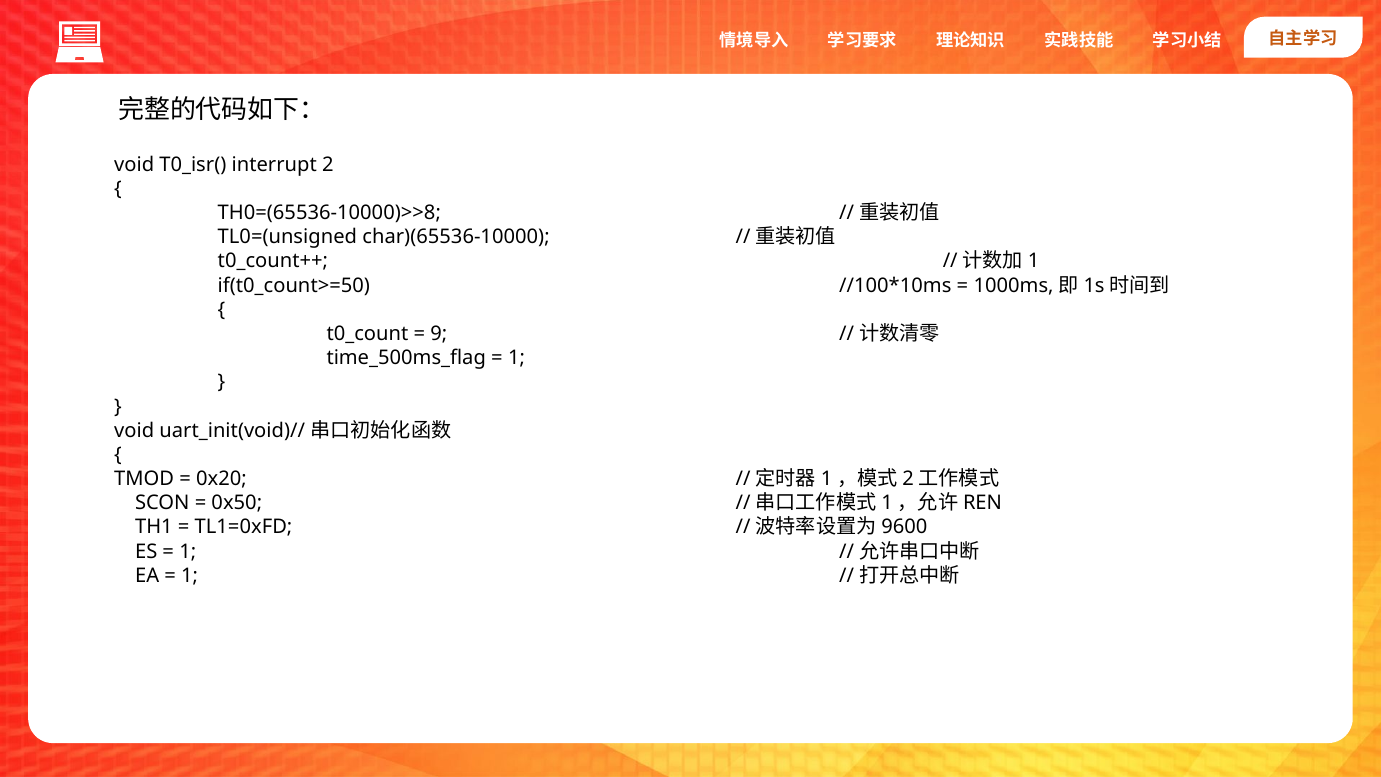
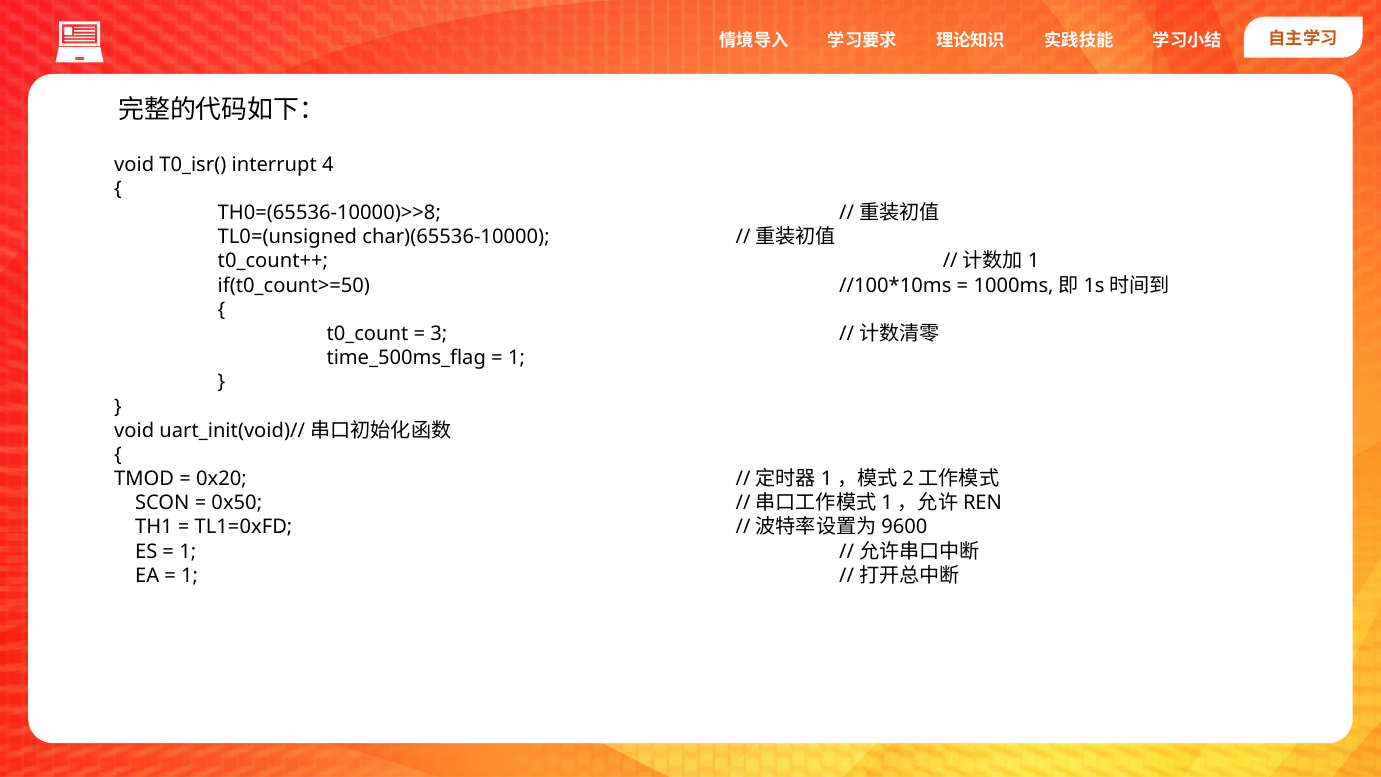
2: 2 -> 4
9: 9 -> 3
